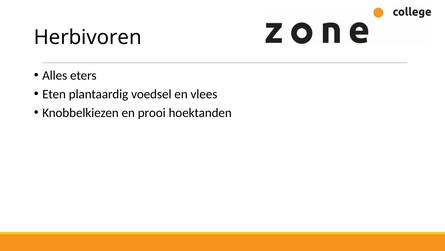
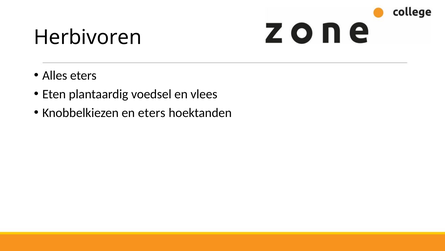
en prooi: prooi -> eters
